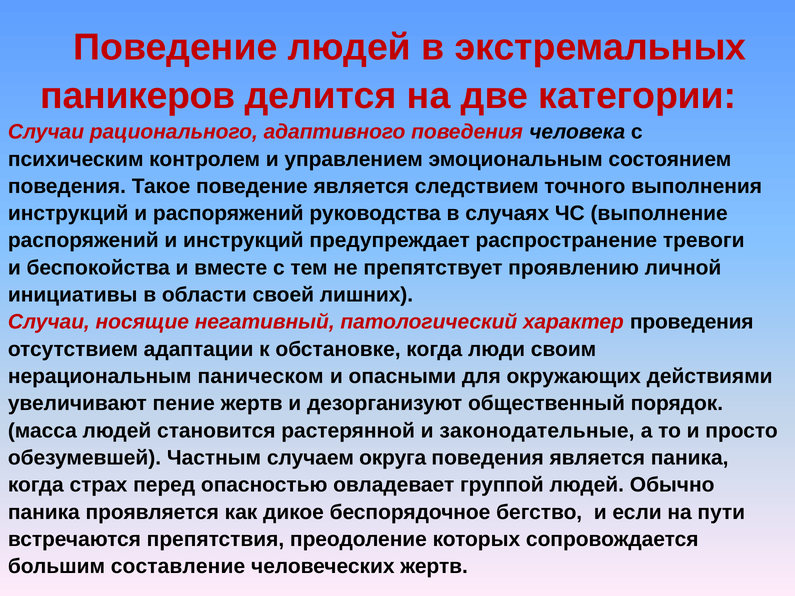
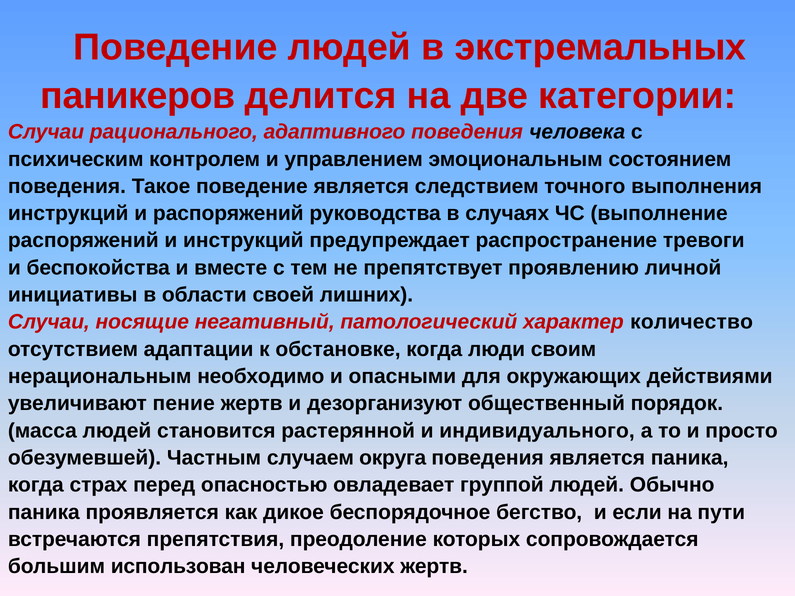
проведения: проведения -> количество
паническом: паническом -> необходимо
законодательные: законодательные -> индивидуального
составление: составление -> использован
